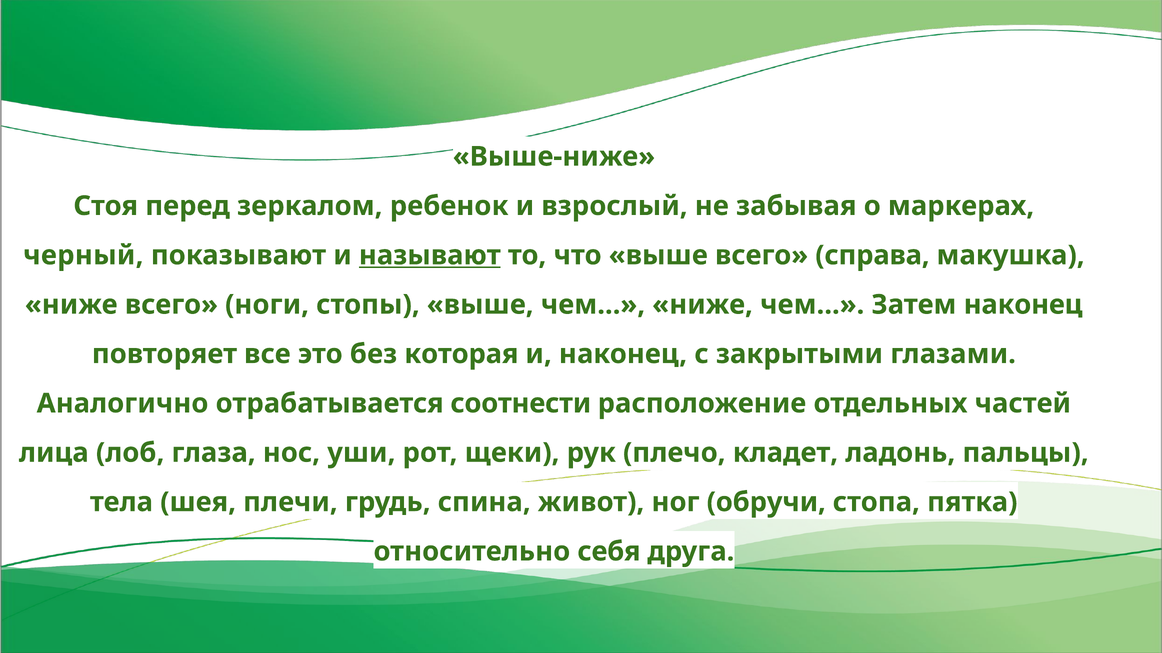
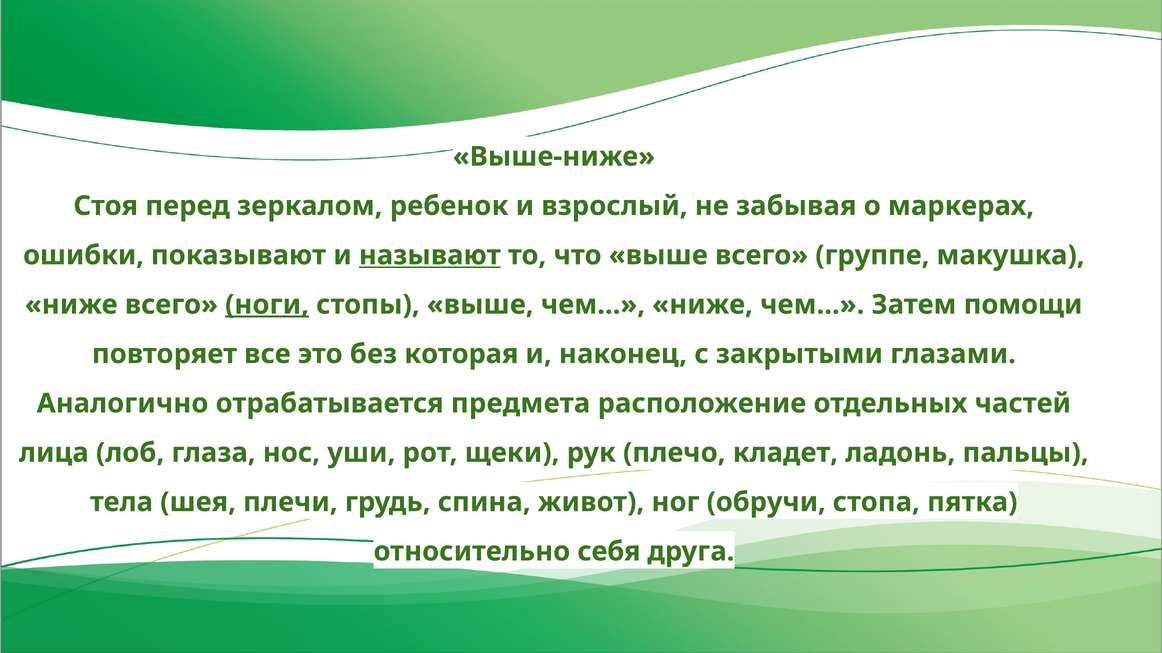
черный: черный -> ошибки
справа: справа -> группе
ноги underline: none -> present
Затем наконец: наконец -> помощи
соотнести: соотнести -> предмета
